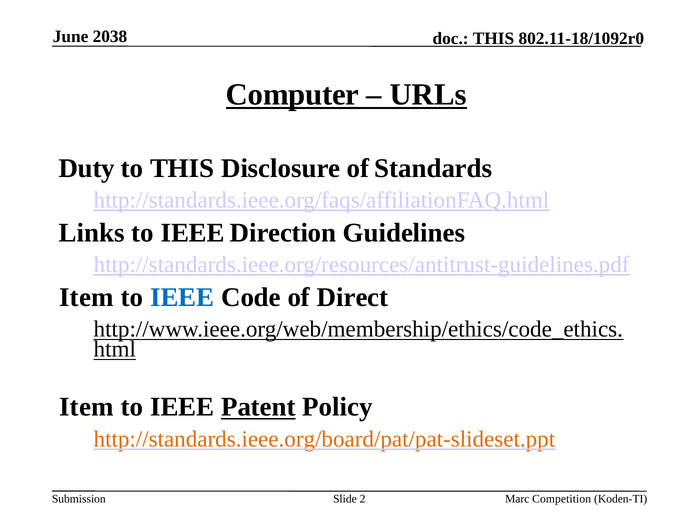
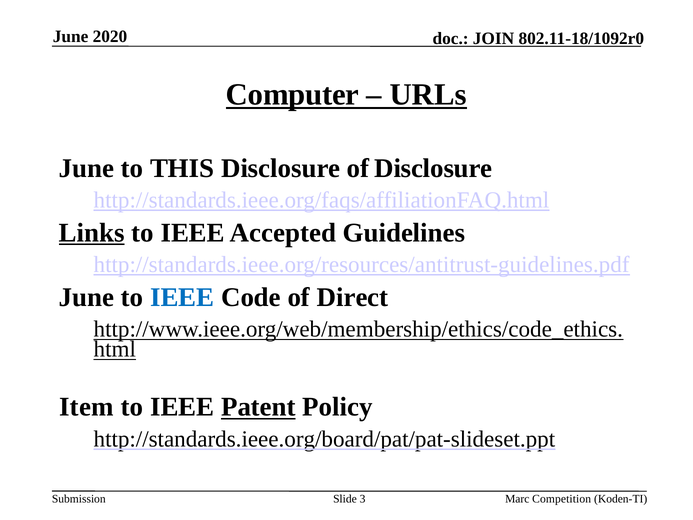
2038: 2038 -> 2020
THIS at (494, 39): THIS -> JOIN
Duty at (87, 168): Duty -> June
of Standards: Standards -> Disclosure
Links underline: none -> present
Direction: Direction -> Accepted
Item at (86, 297): Item -> June
http://standards.ieee.org/board/pat/pat-slideset.ppt colour: orange -> black
2: 2 -> 3
